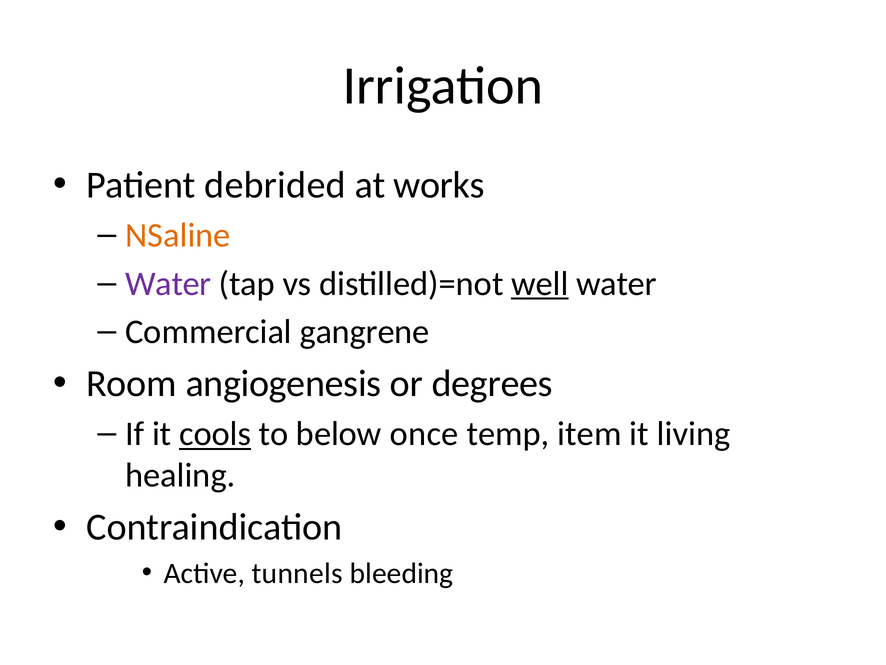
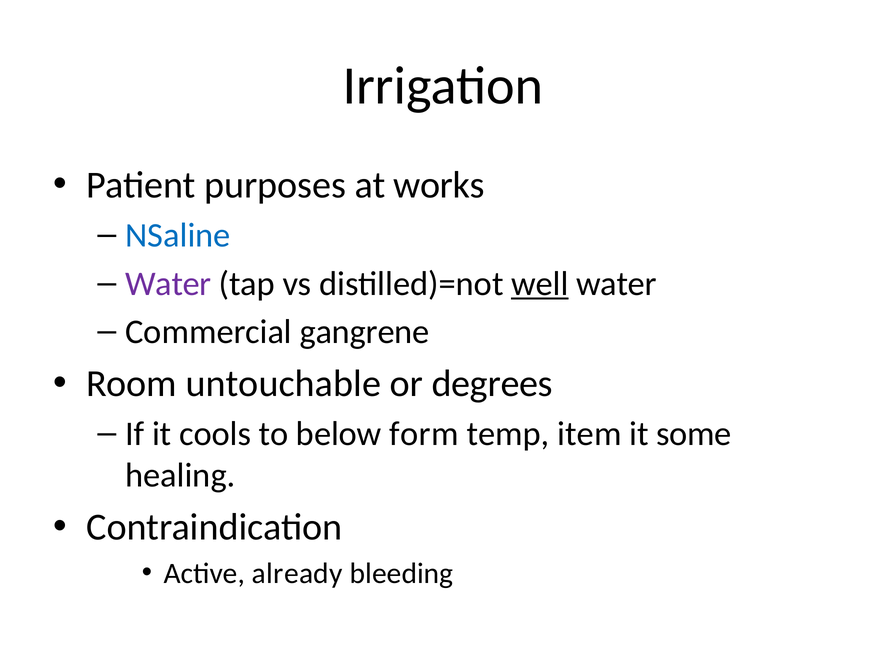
debrided: debrided -> purposes
NSaline colour: orange -> blue
angiogenesis: angiogenesis -> untouchable
cools underline: present -> none
once: once -> form
living: living -> some
tunnels: tunnels -> already
